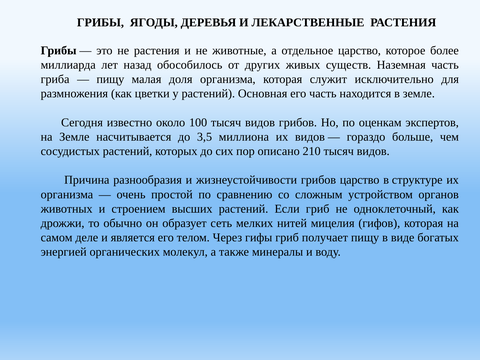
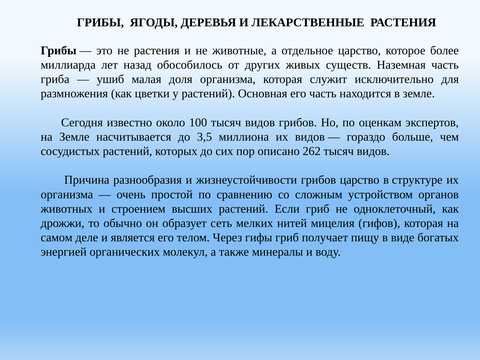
пищу at (110, 79): пищу -> ушиб
210: 210 -> 262
